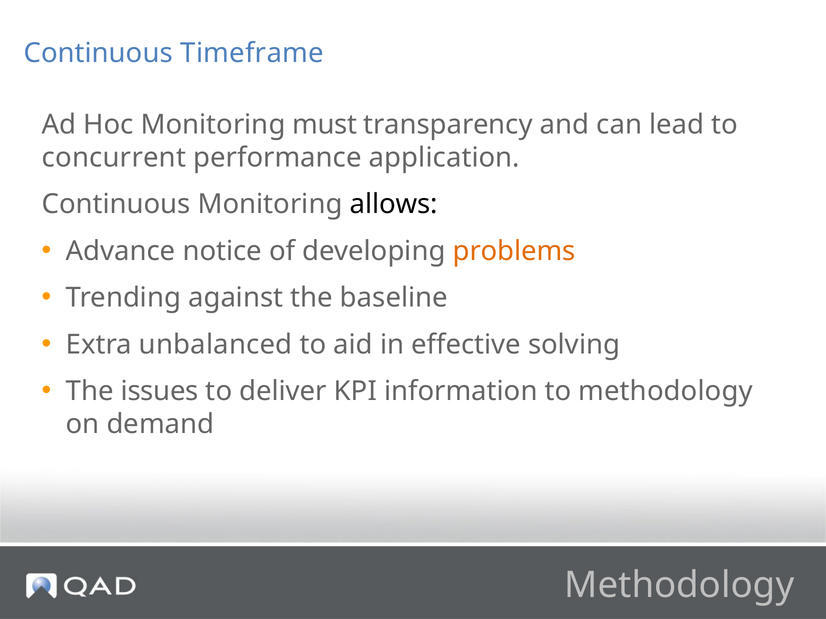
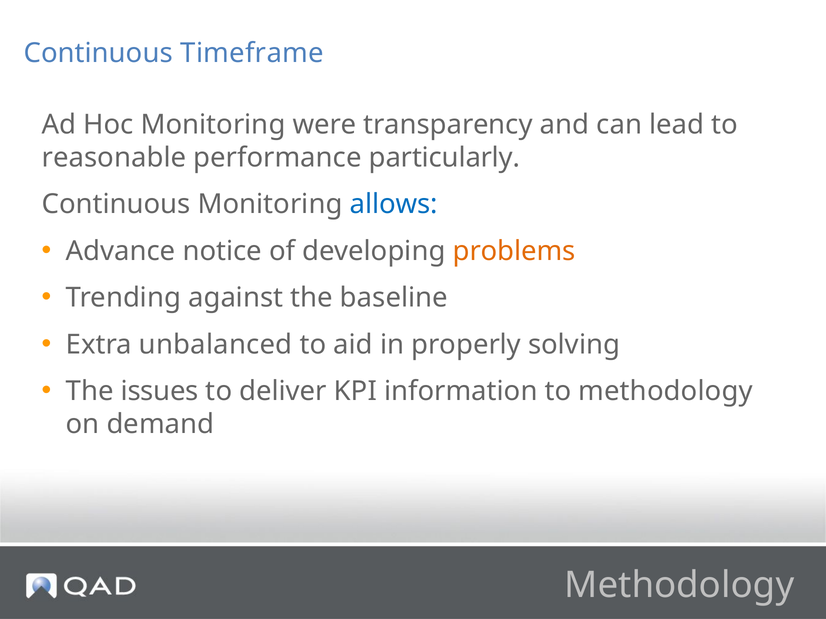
must: must -> were
concurrent: concurrent -> reasonable
application: application -> particularly
allows colour: black -> blue
effective: effective -> properly
